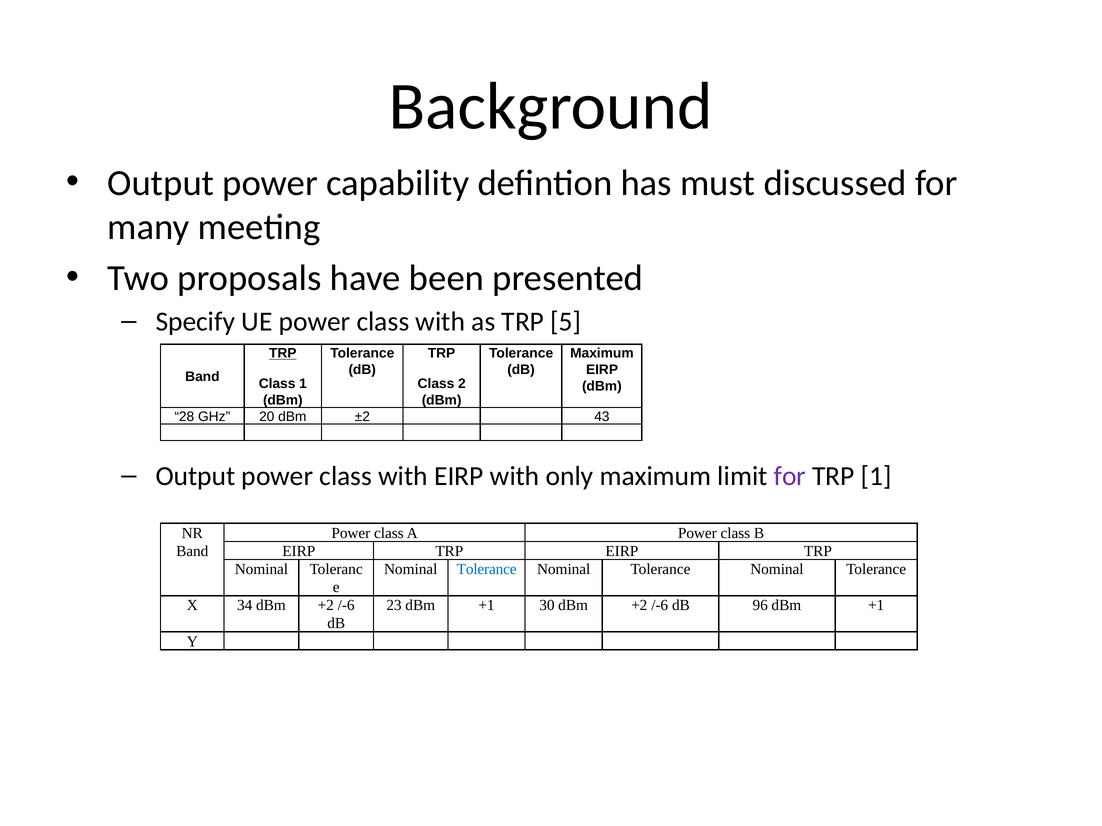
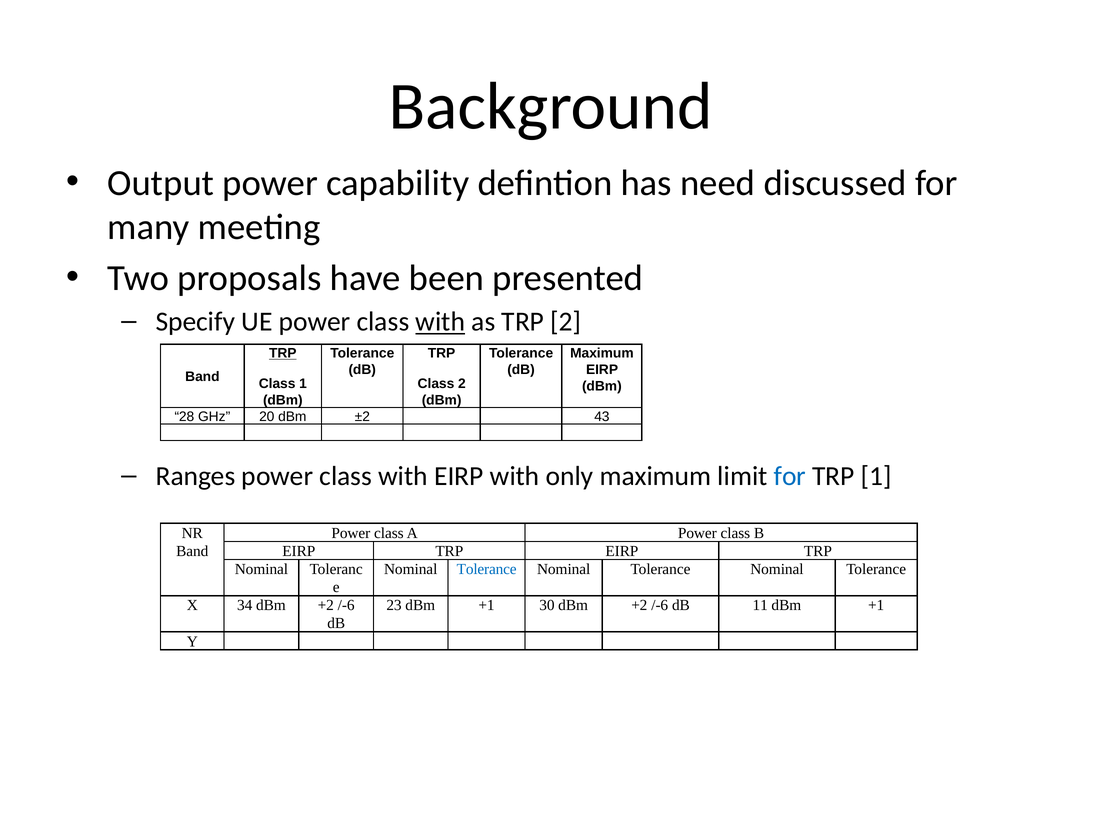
must: must -> need
with at (440, 322) underline: none -> present
TRP 5: 5 -> 2
Output at (195, 476): Output -> Ranges
for at (790, 476) colour: purple -> blue
96: 96 -> 11
